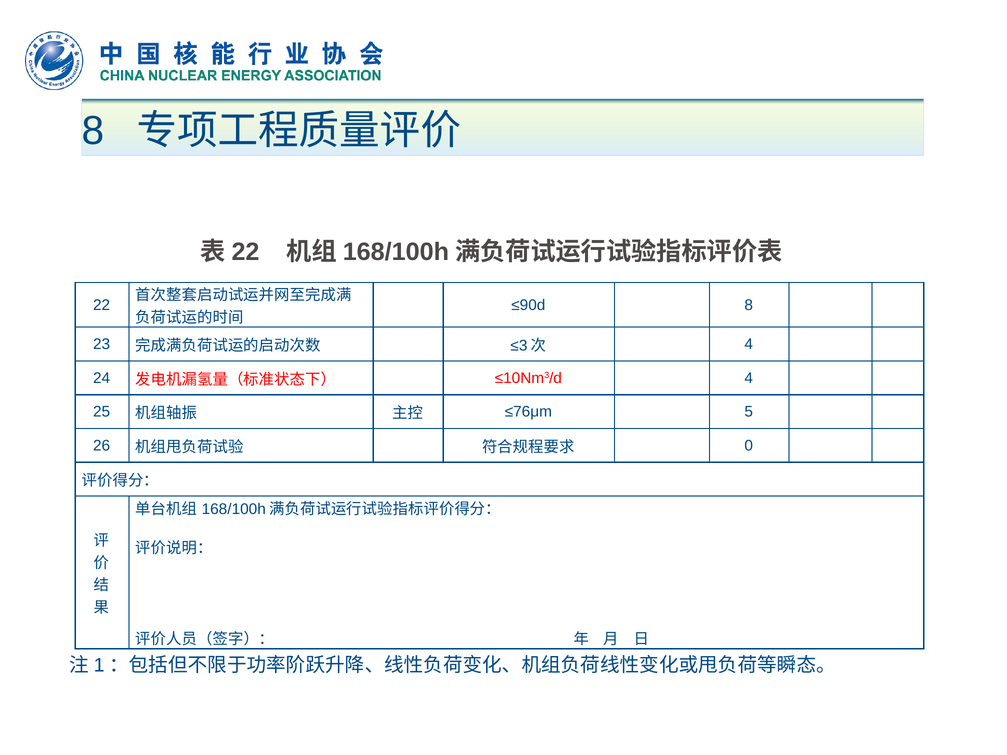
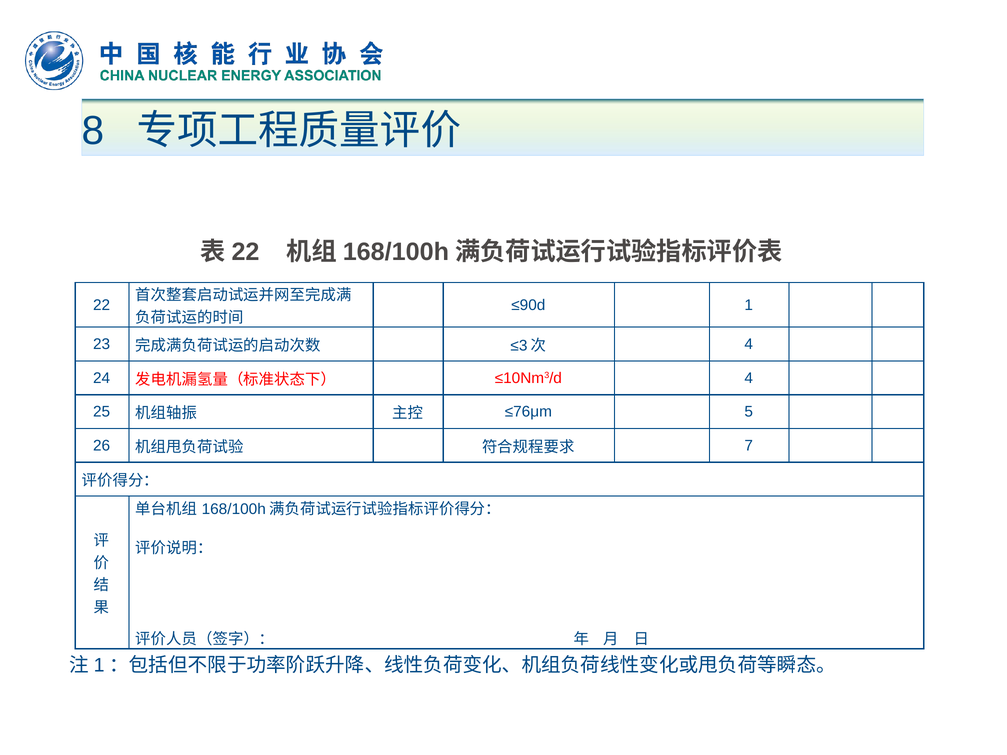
≤90d 8: 8 -> 1
0: 0 -> 7
